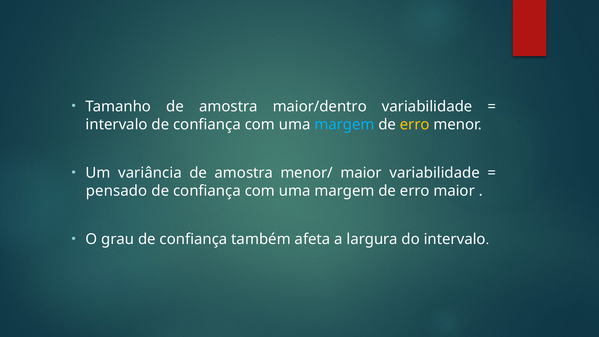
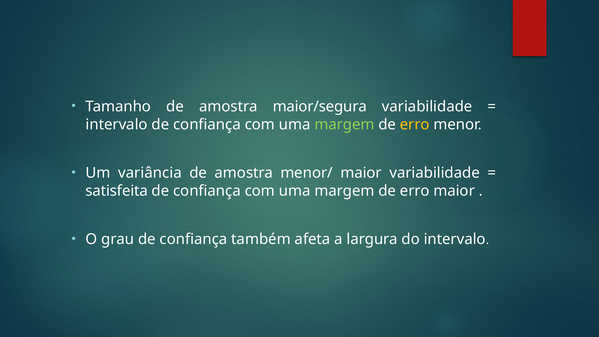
maior/dentro: maior/dentro -> maior/segura
margem at (344, 124) colour: light blue -> light green
pensado: pensado -> satisfeita
